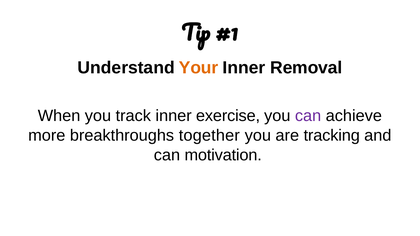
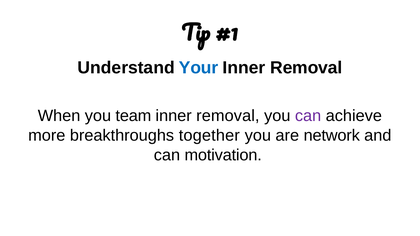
Your colour: orange -> blue
track: track -> team
exercise at (228, 116): exercise -> removal
tracking: tracking -> network
